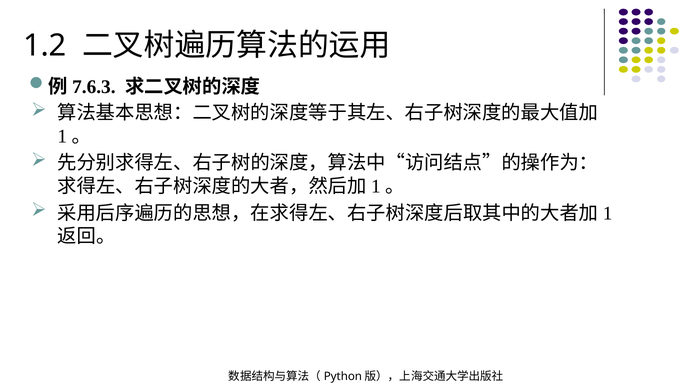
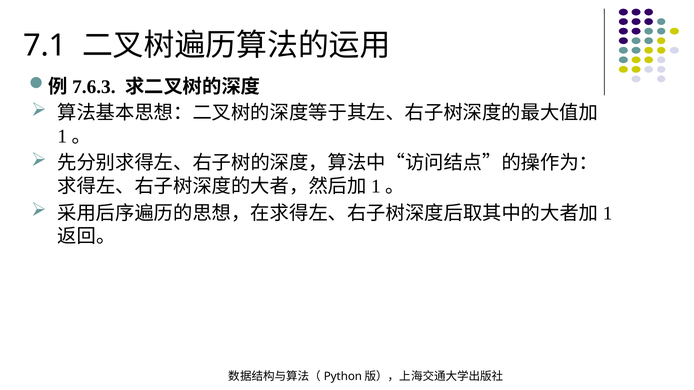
1.2: 1.2 -> 7.1
